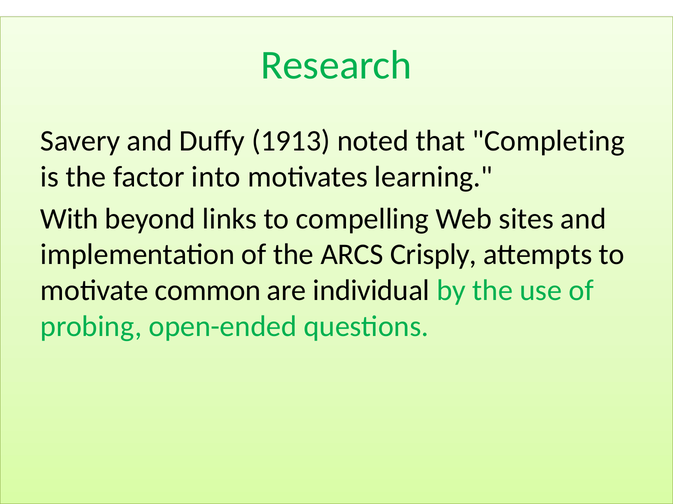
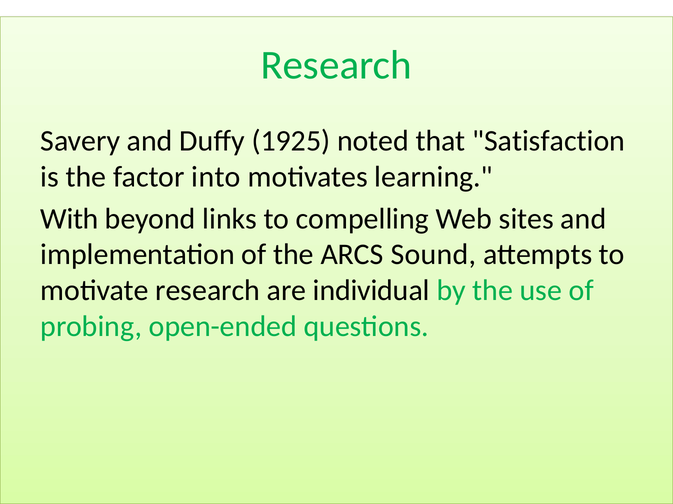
1913: 1913 -> 1925
Completing: Completing -> Satisfaction
Crisply: Crisply -> Sound
motivate common: common -> research
